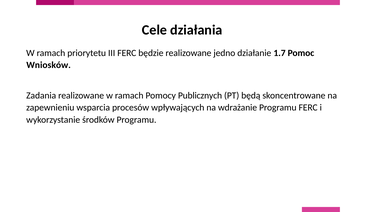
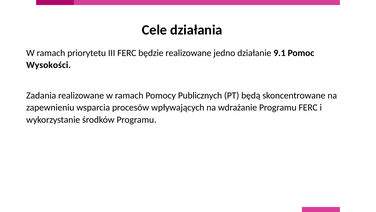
1.7: 1.7 -> 9.1
Wniosków: Wniosków -> Wysokości
